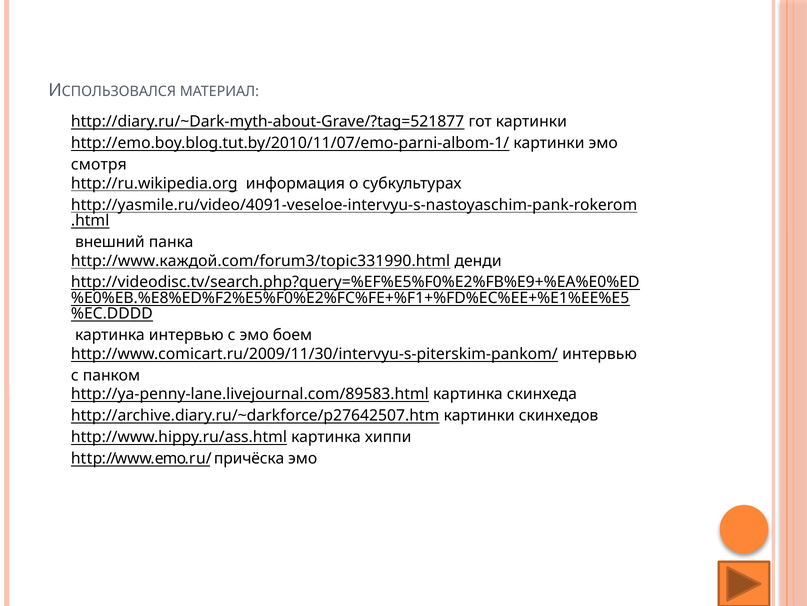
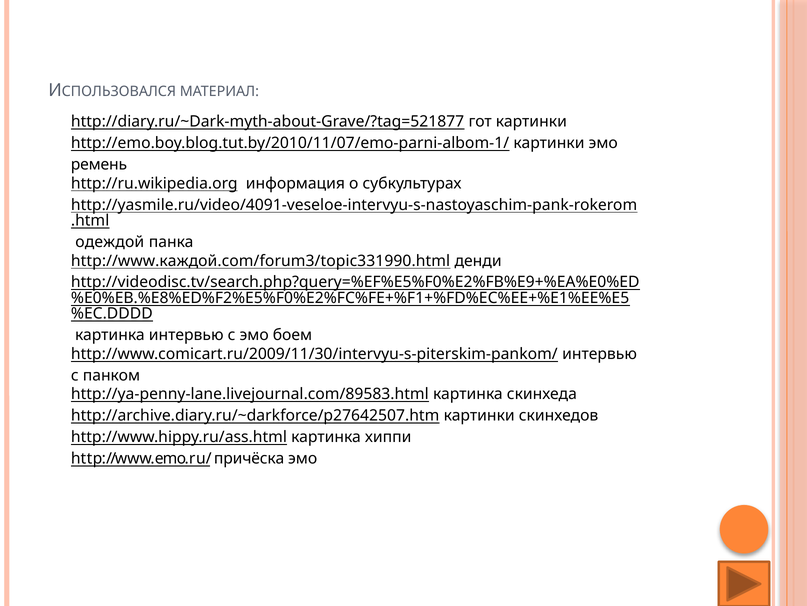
смотря: смотря -> ремень
внешний: внешний -> одеждой
